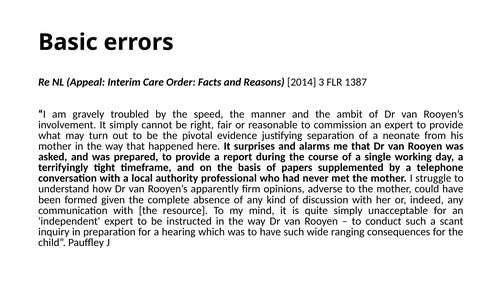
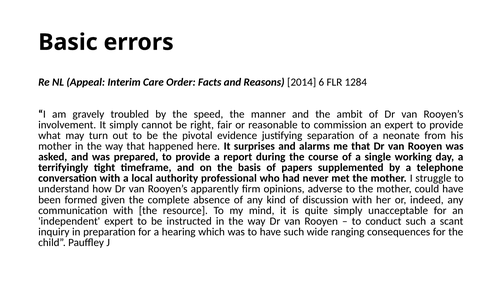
3: 3 -> 6
1387: 1387 -> 1284
